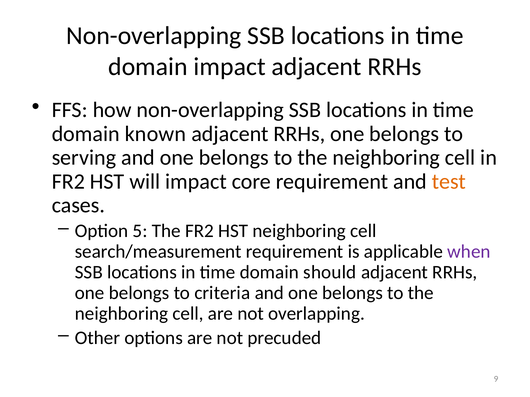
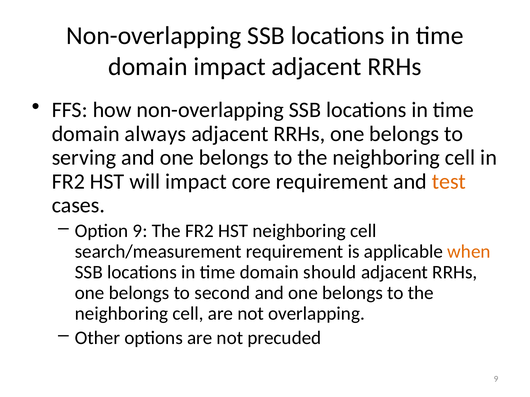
known: known -> always
Option 5: 5 -> 9
when colour: purple -> orange
criteria: criteria -> second
